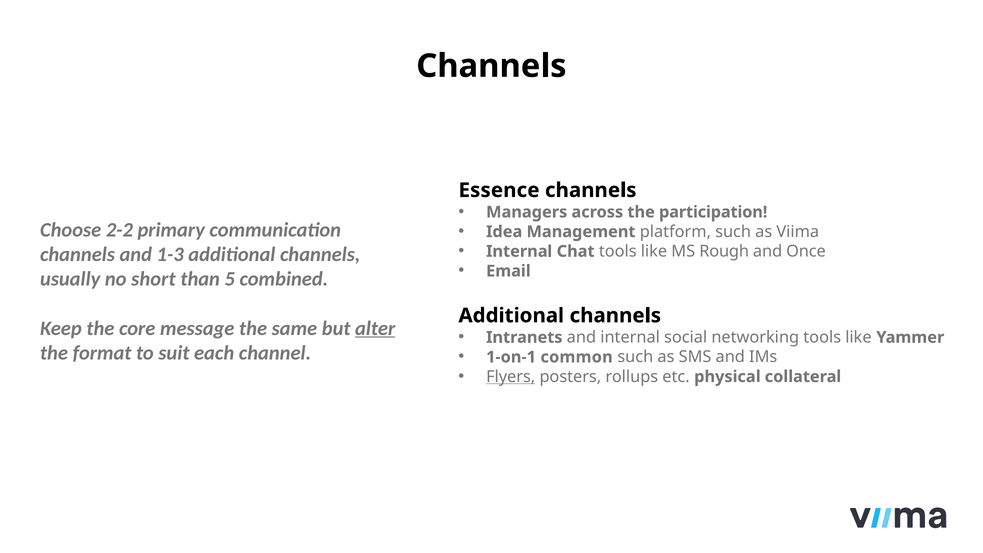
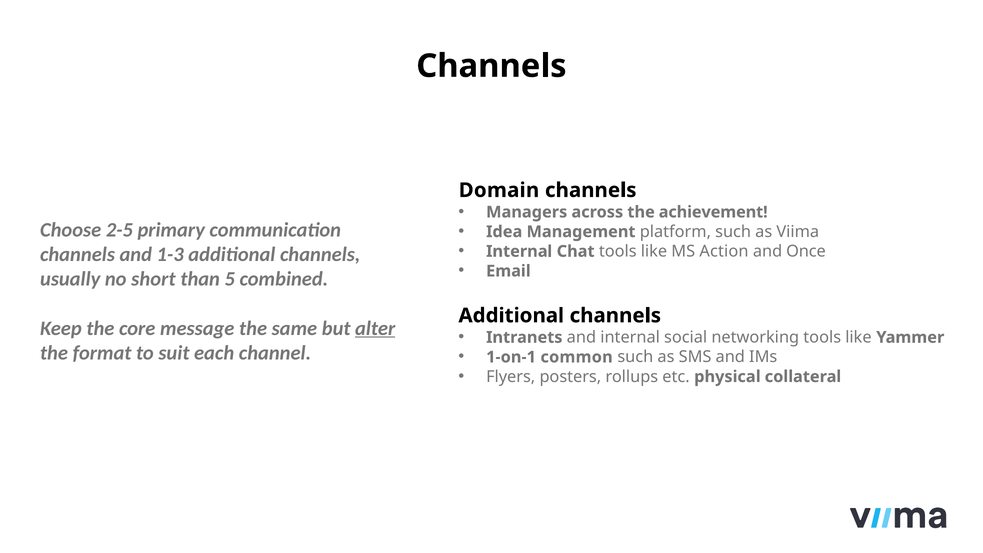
Essence: Essence -> Domain
participation: participation -> achievement
2-2: 2-2 -> 2-5
Rough: Rough -> Action
Flyers underline: present -> none
